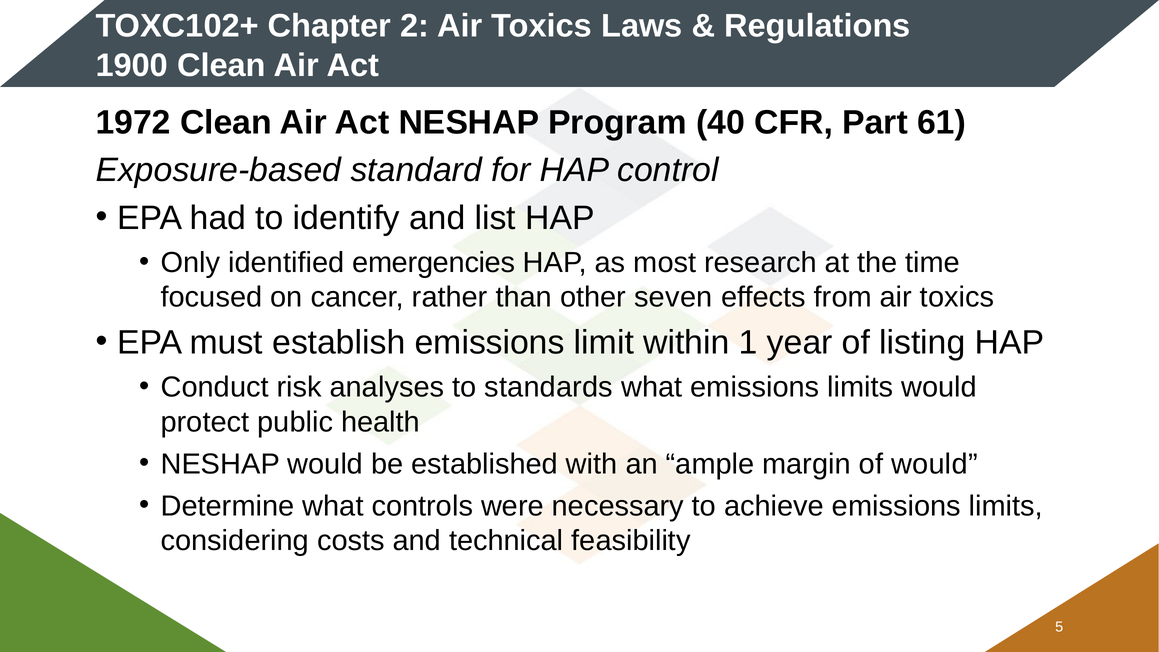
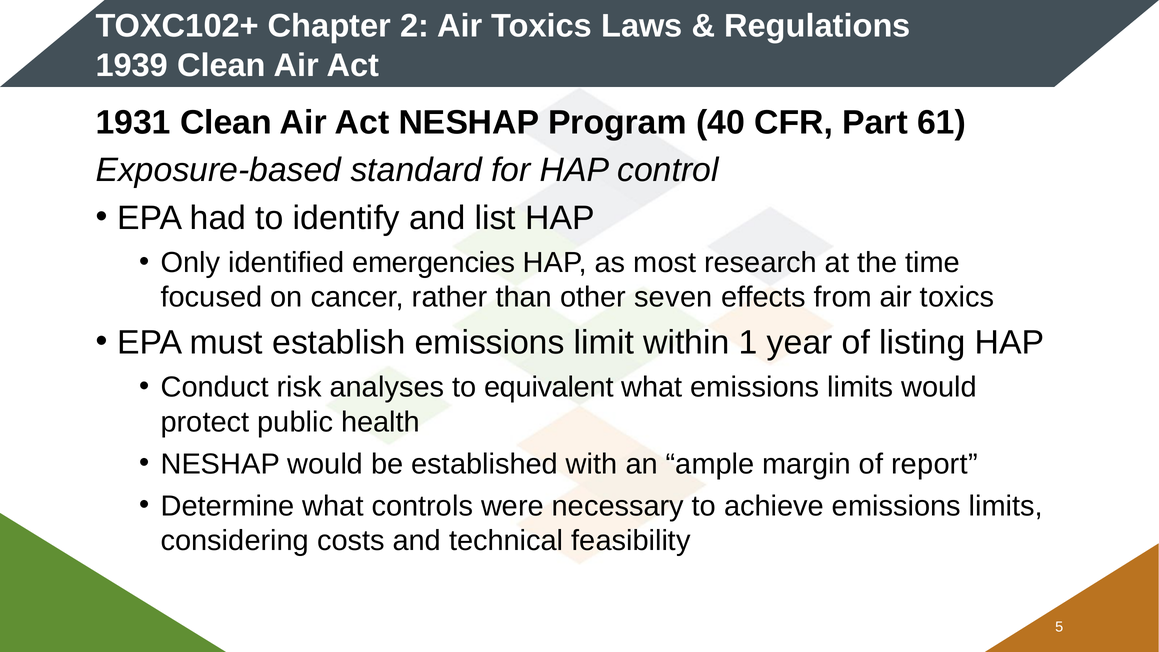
1900: 1900 -> 1939
1972: 1972 -> 1931
standards: standards -> equivalent
of would: would -> report
